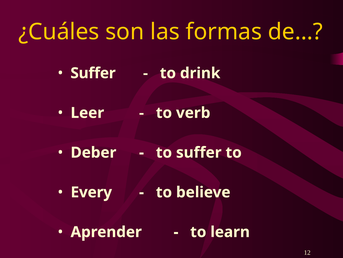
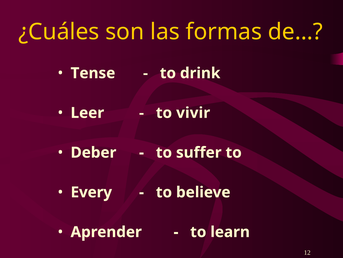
Suffer at (93, 73): Suffer -> Tense
verb: verb -> vivir
